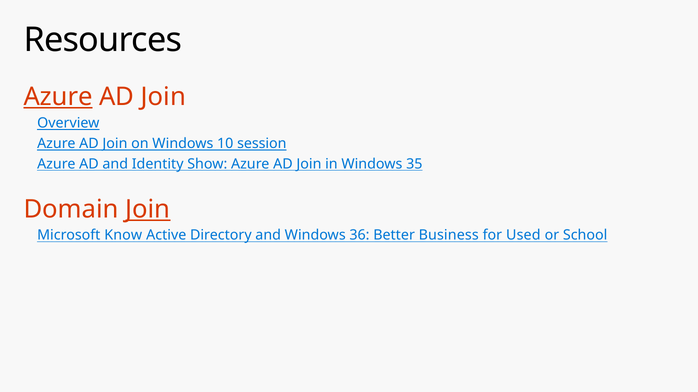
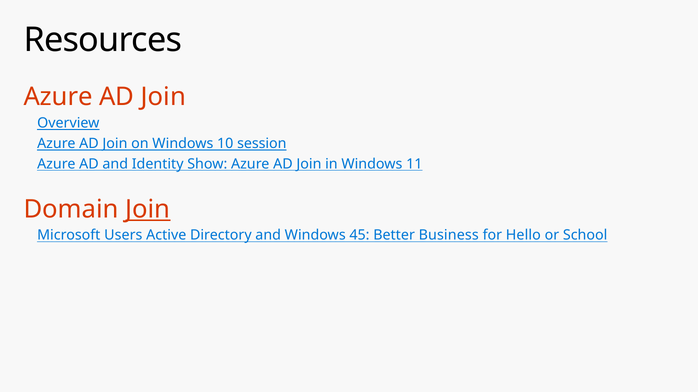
Azure at (58, 97) underline: present -> none
35: 35 -> 11
Know: Know -> Users
36: 36 -> 45
Used: Used -> Hello
